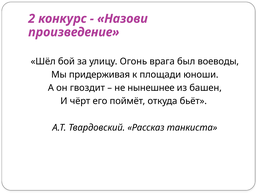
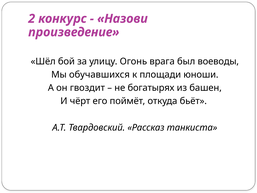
придерживая: придерживая -> обучавшихся
нынешнее: нынешнее -> богатырях
